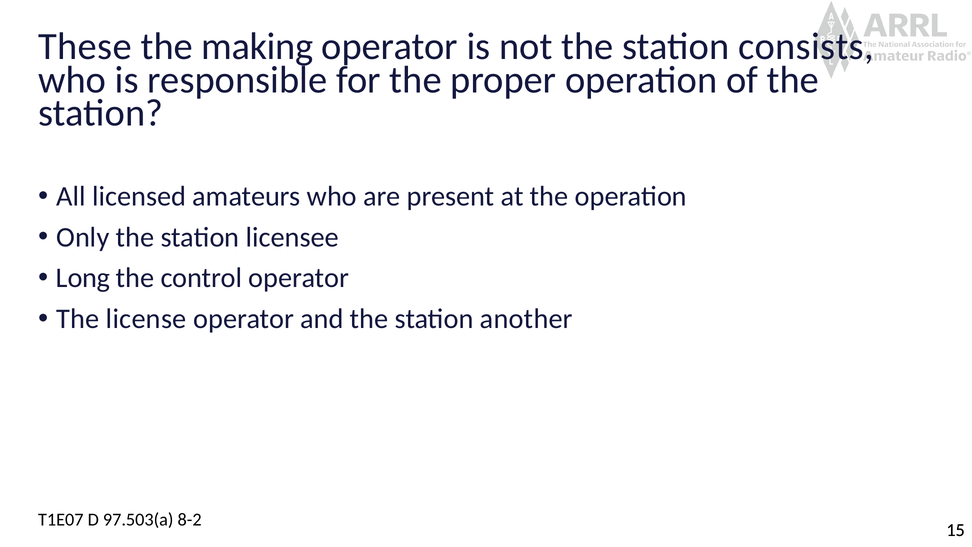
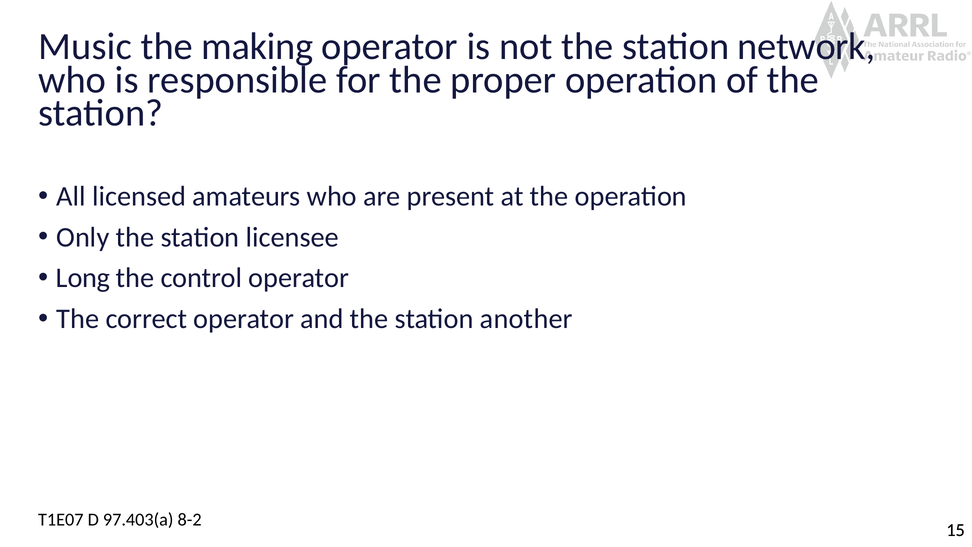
These: These -> Music
consists: consists -> network
license: license -> correct
97.503(a: 97.503(a -> 97.403(a
